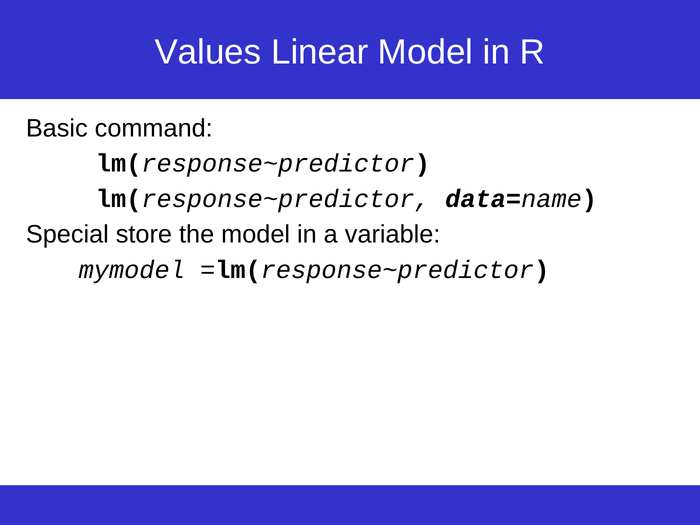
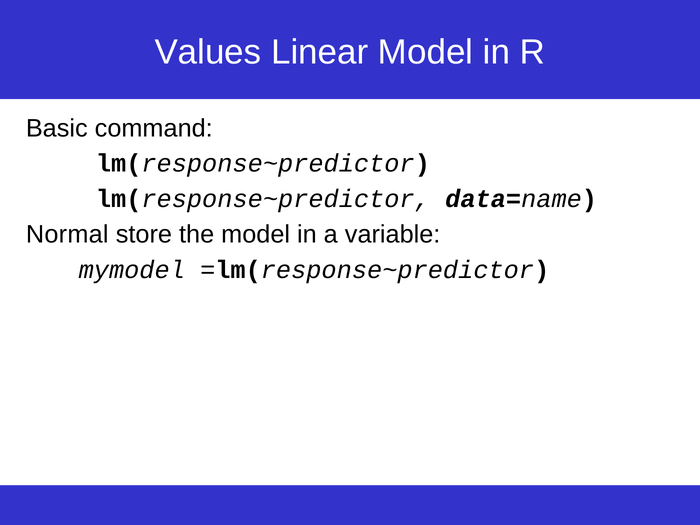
Special: Special -> Normal
